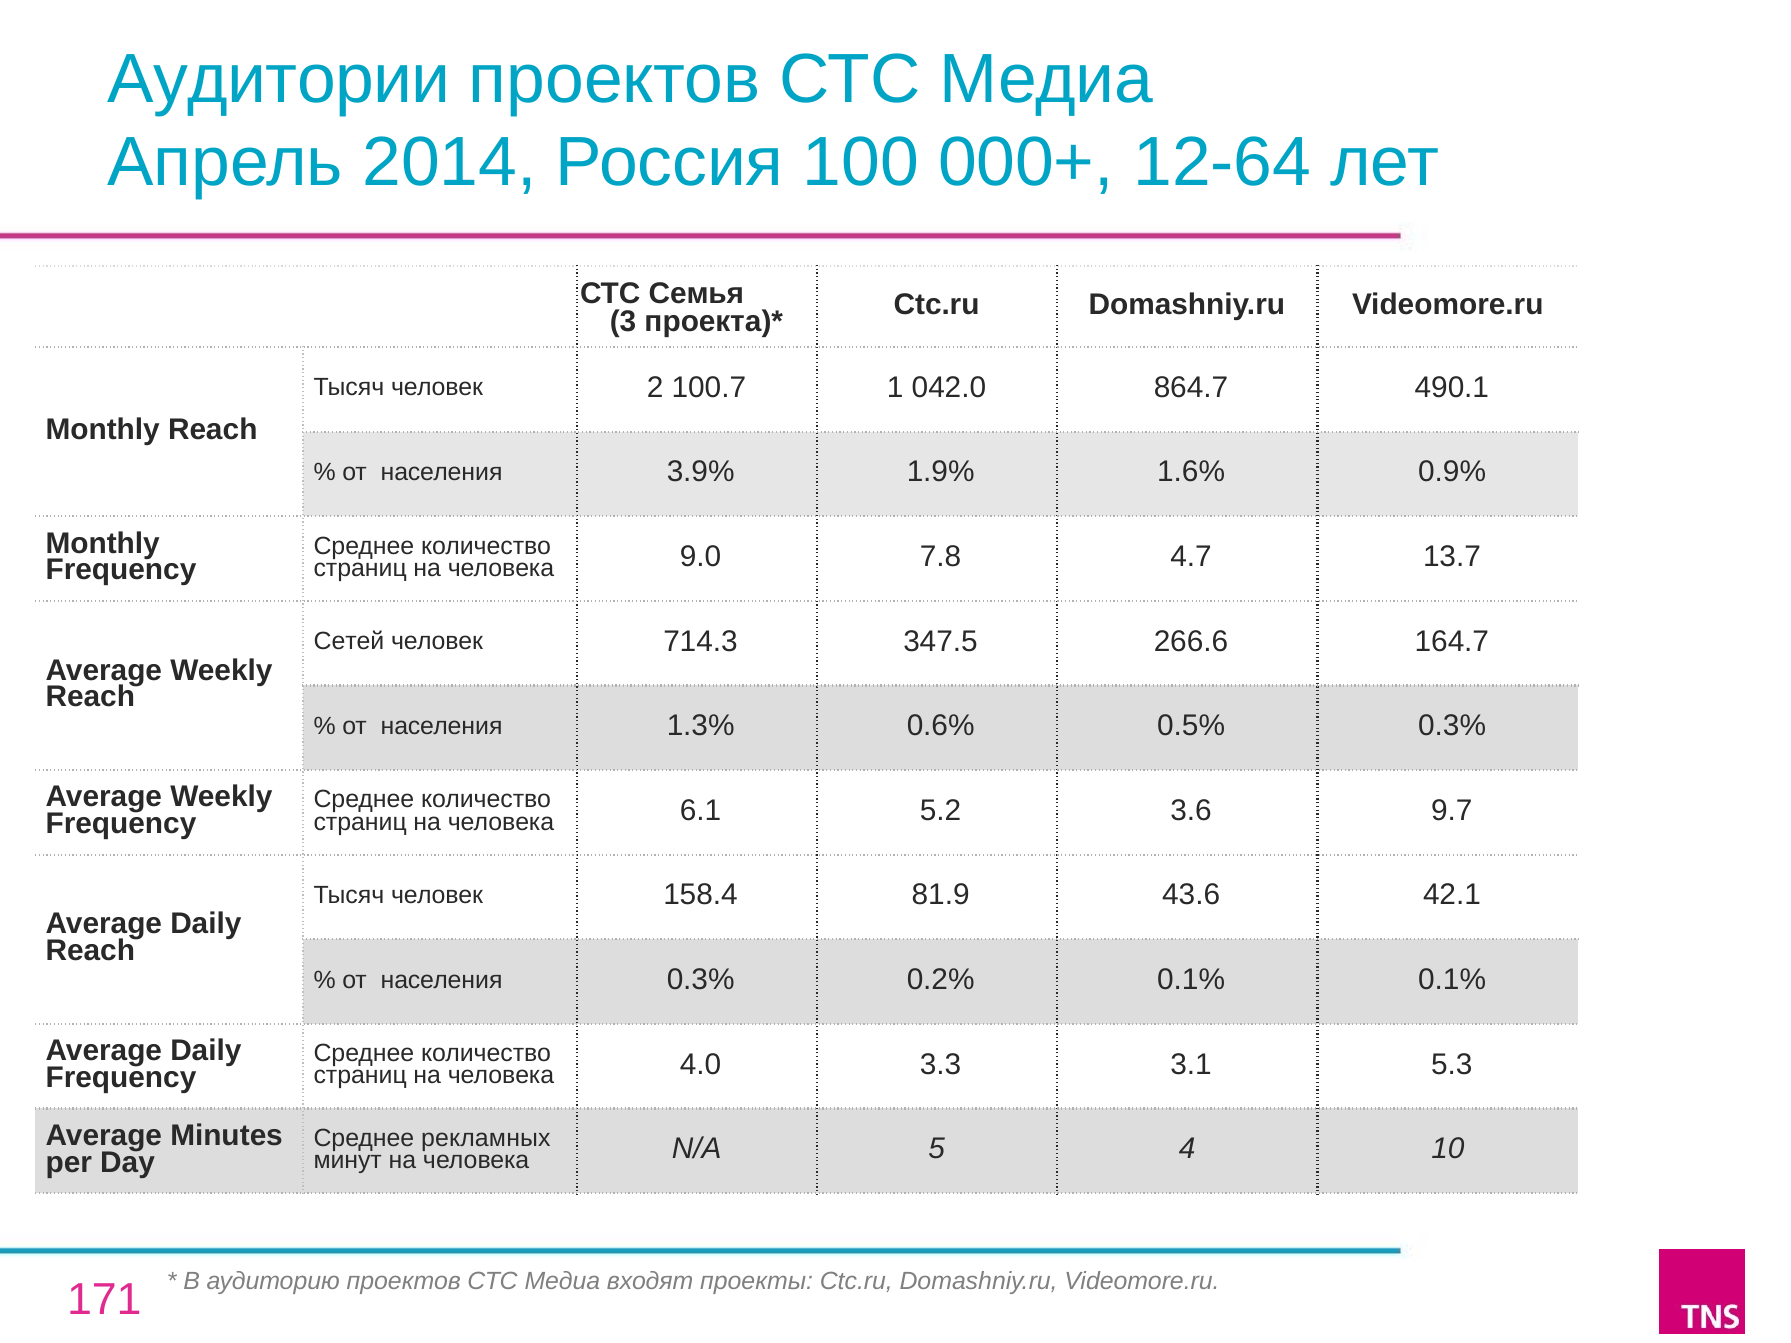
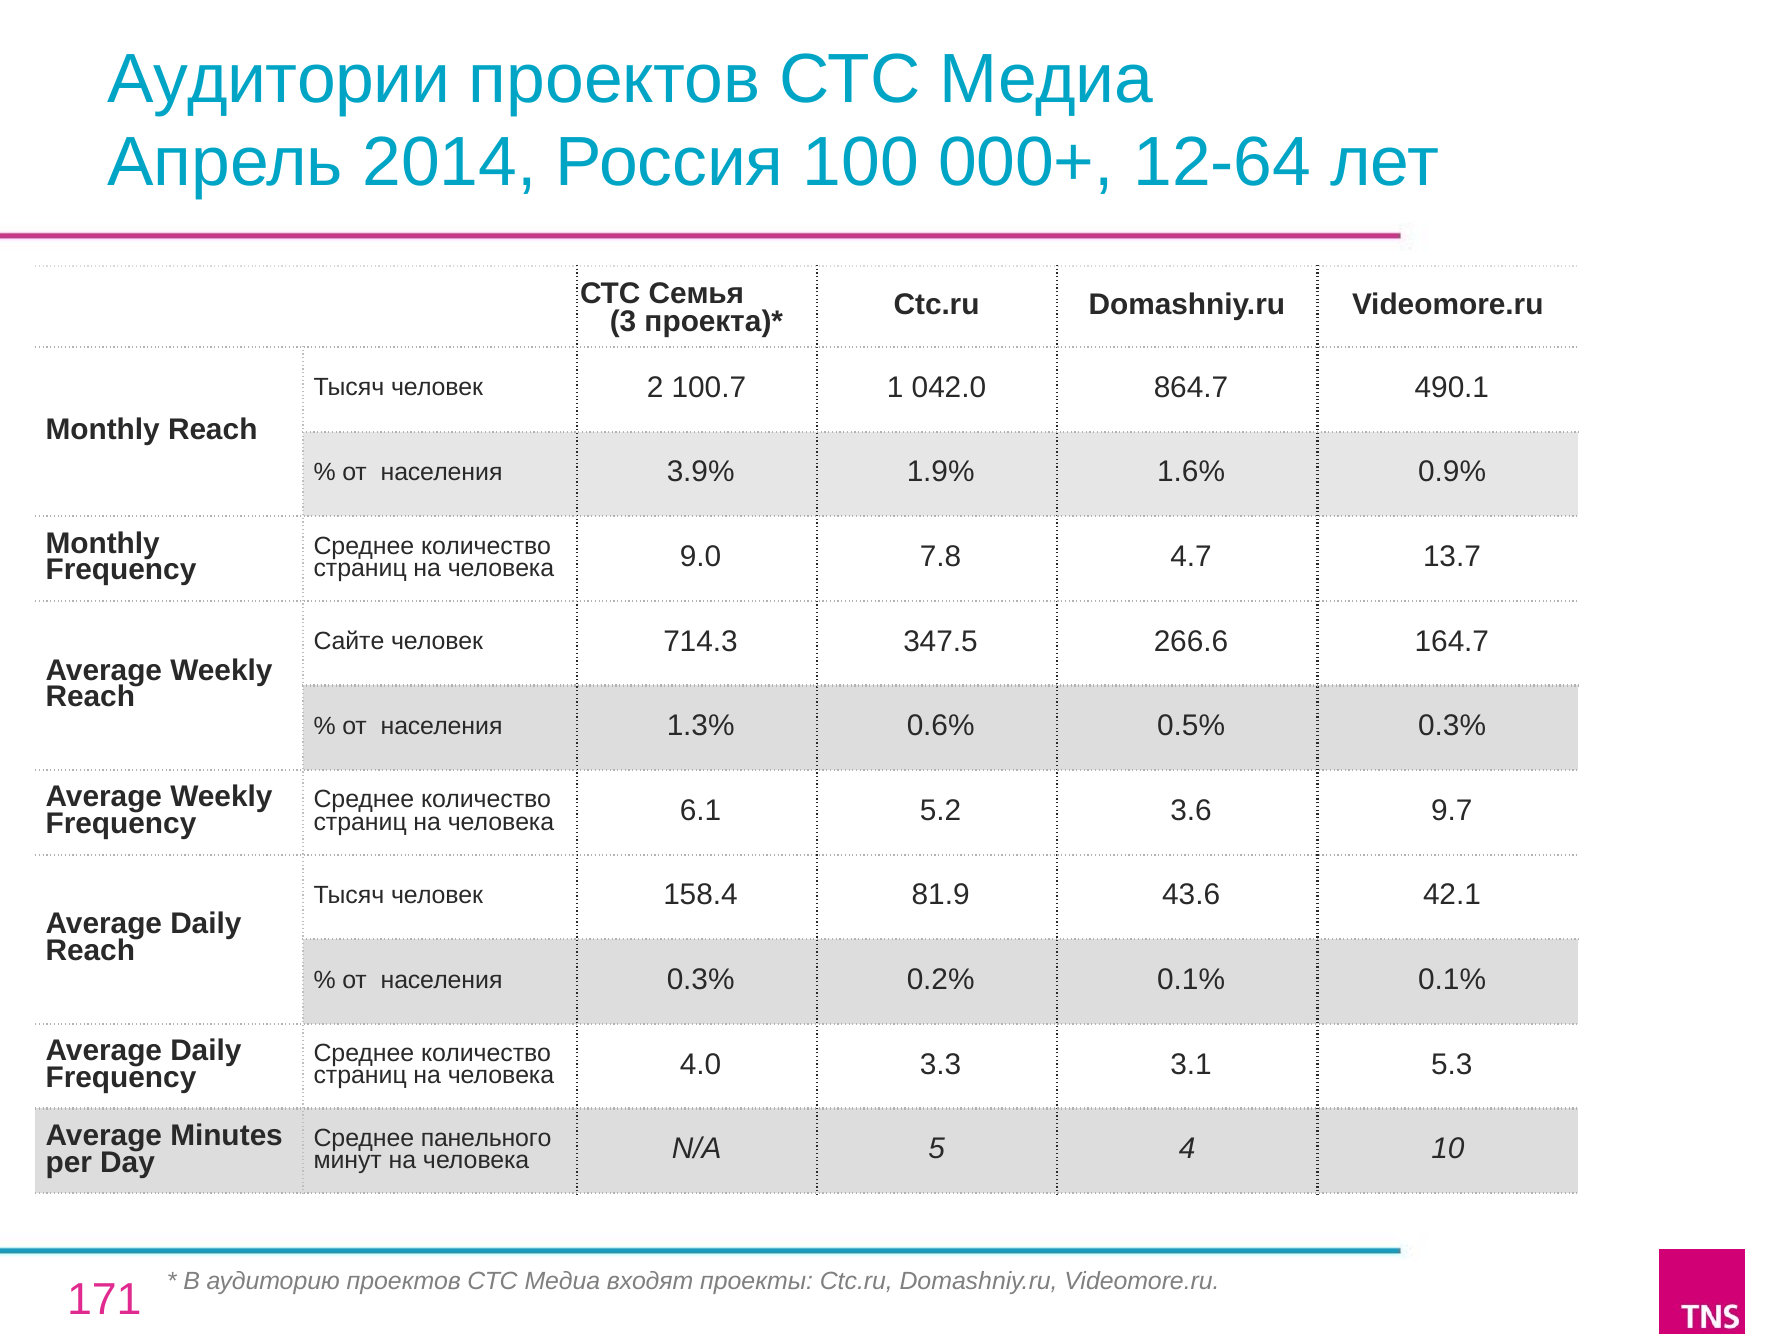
Сетей: Сетей -> Сайте
рекламных: рекламных -> панельного
